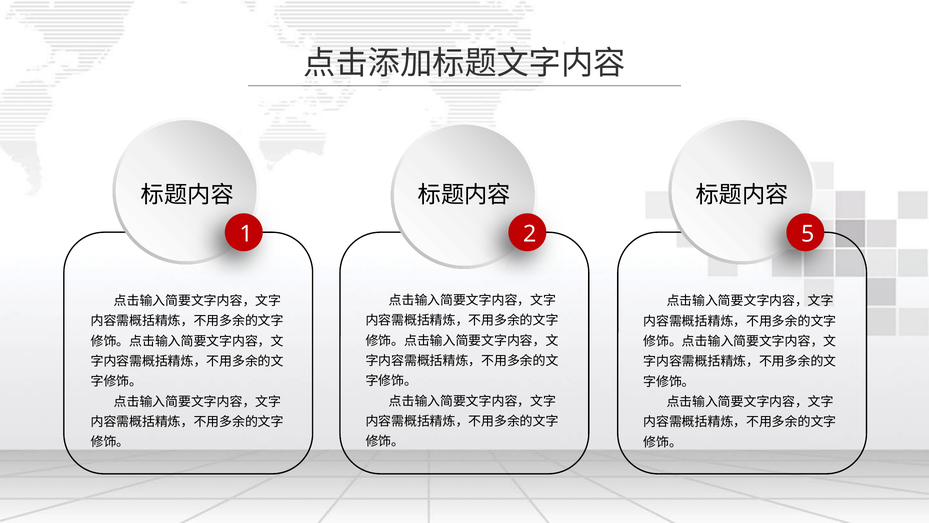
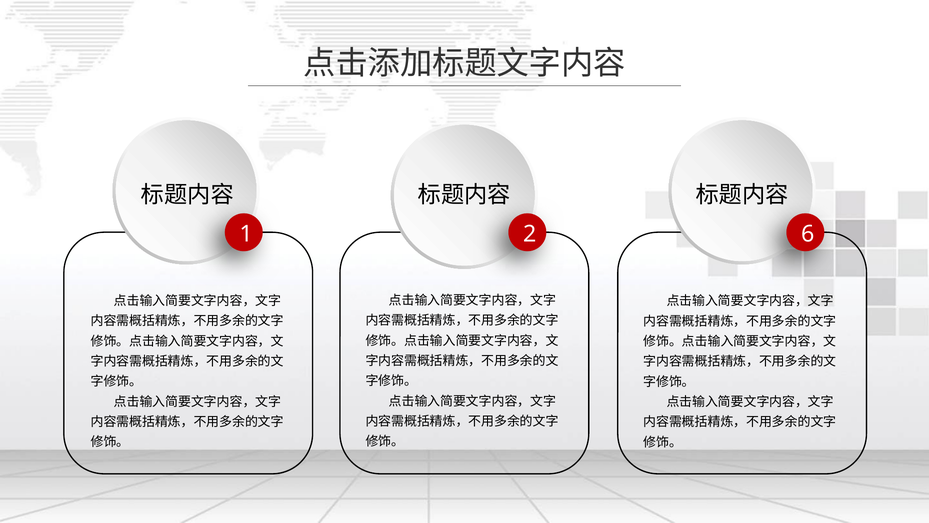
5: 5 -> 6
